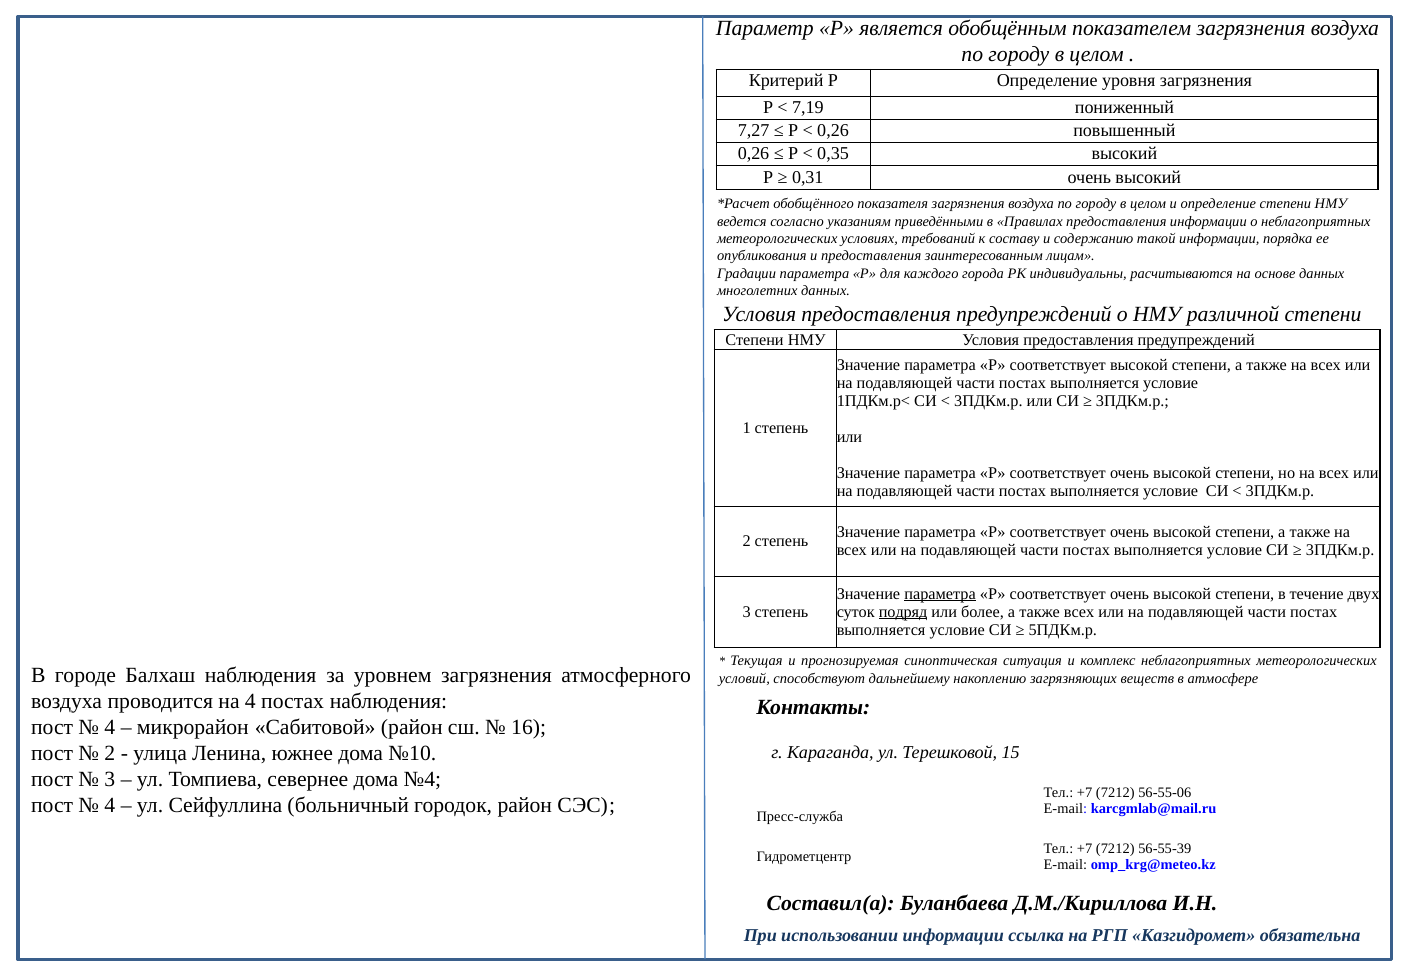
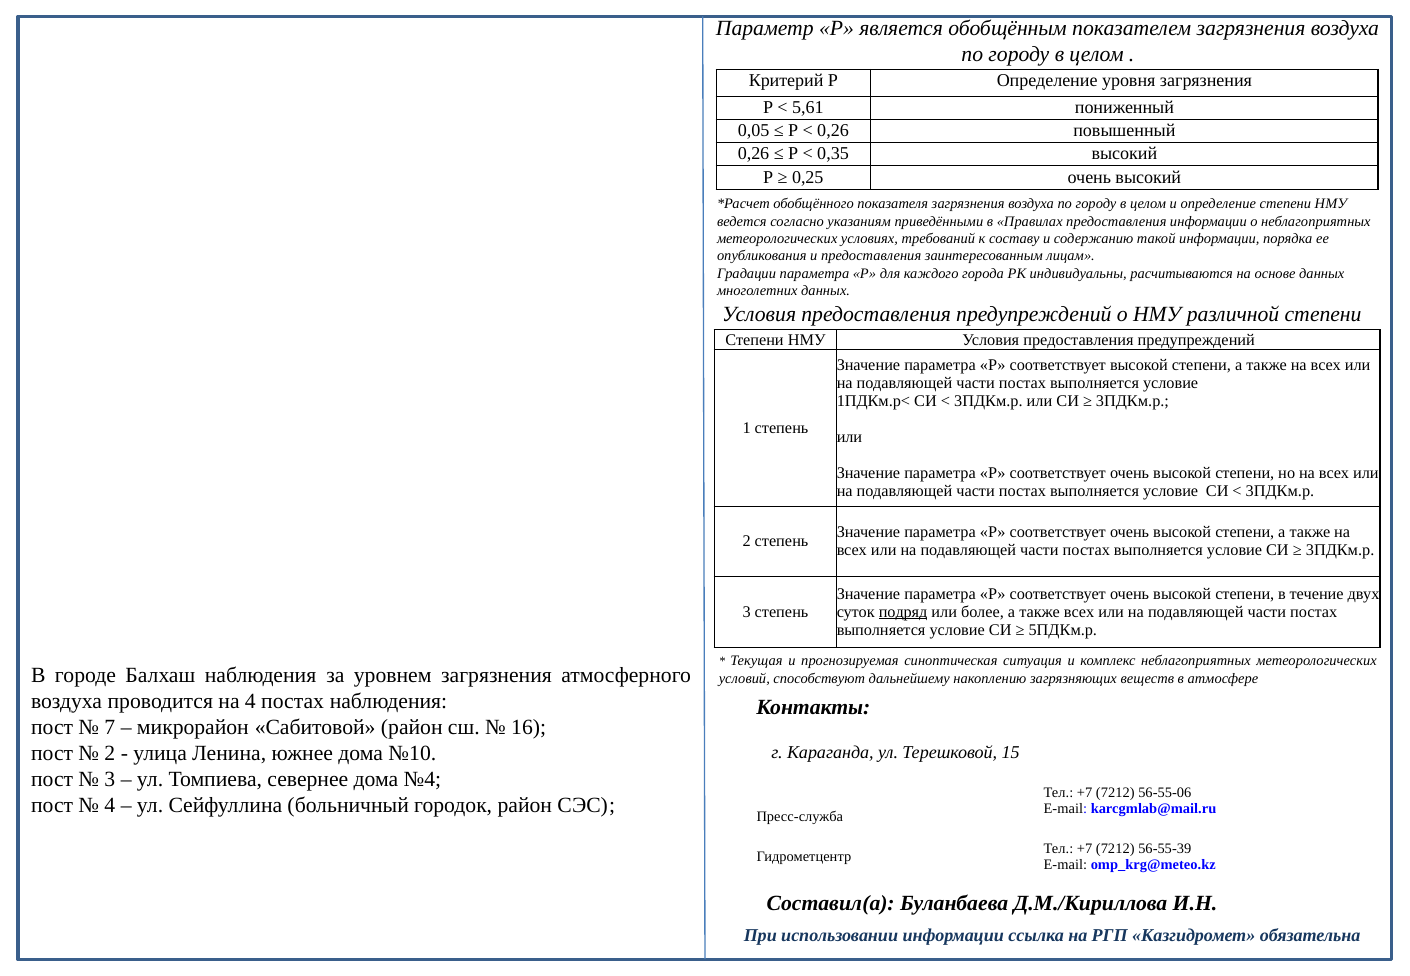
7,19: 7,19 -> 5,61
7,27: 7,27 -> 0,05
0,31: 0,31 -> 0,25
параметра at (940, 594) underline: present -> none
4 at (110, 727): 4 -> 7
